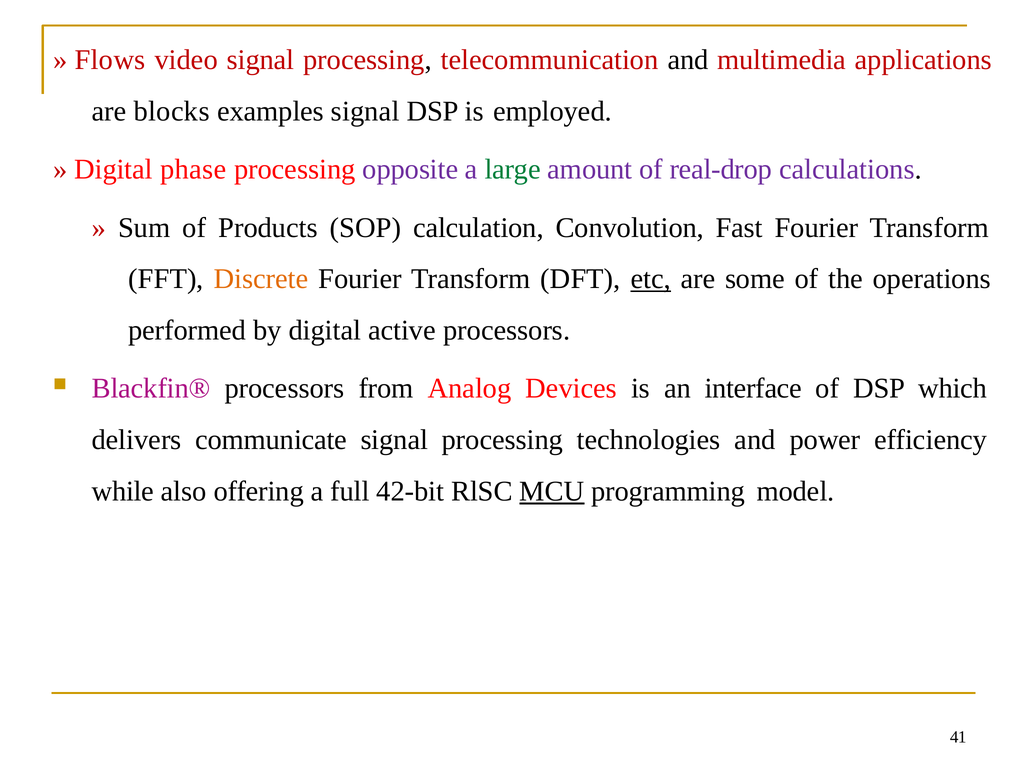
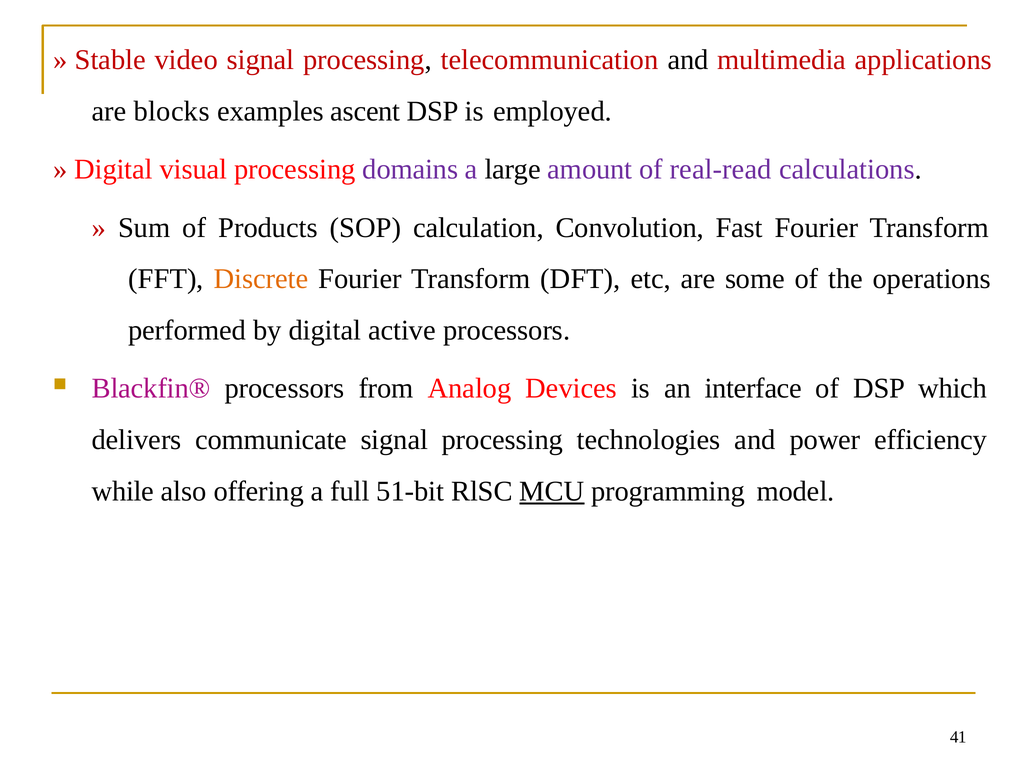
Flows: Flows -> Stable
examples signal: signal -> ascent
phase: phase -> visual
opposite: opposite -> domains
large colour: green -> black
real-drop: real-drop -> real-read
etc underline: present -> none
42-bit: 42-bit -> 51-bit
